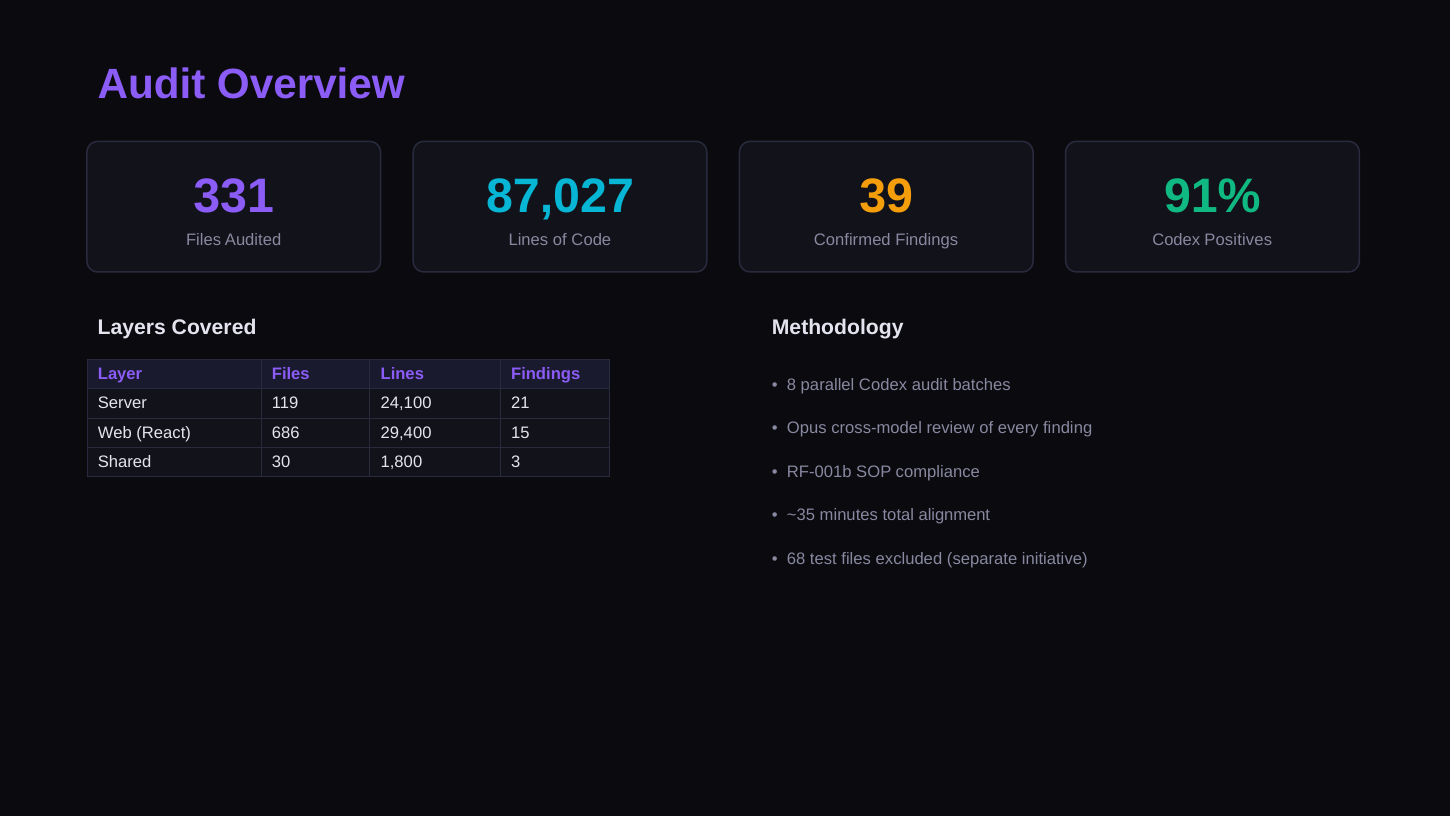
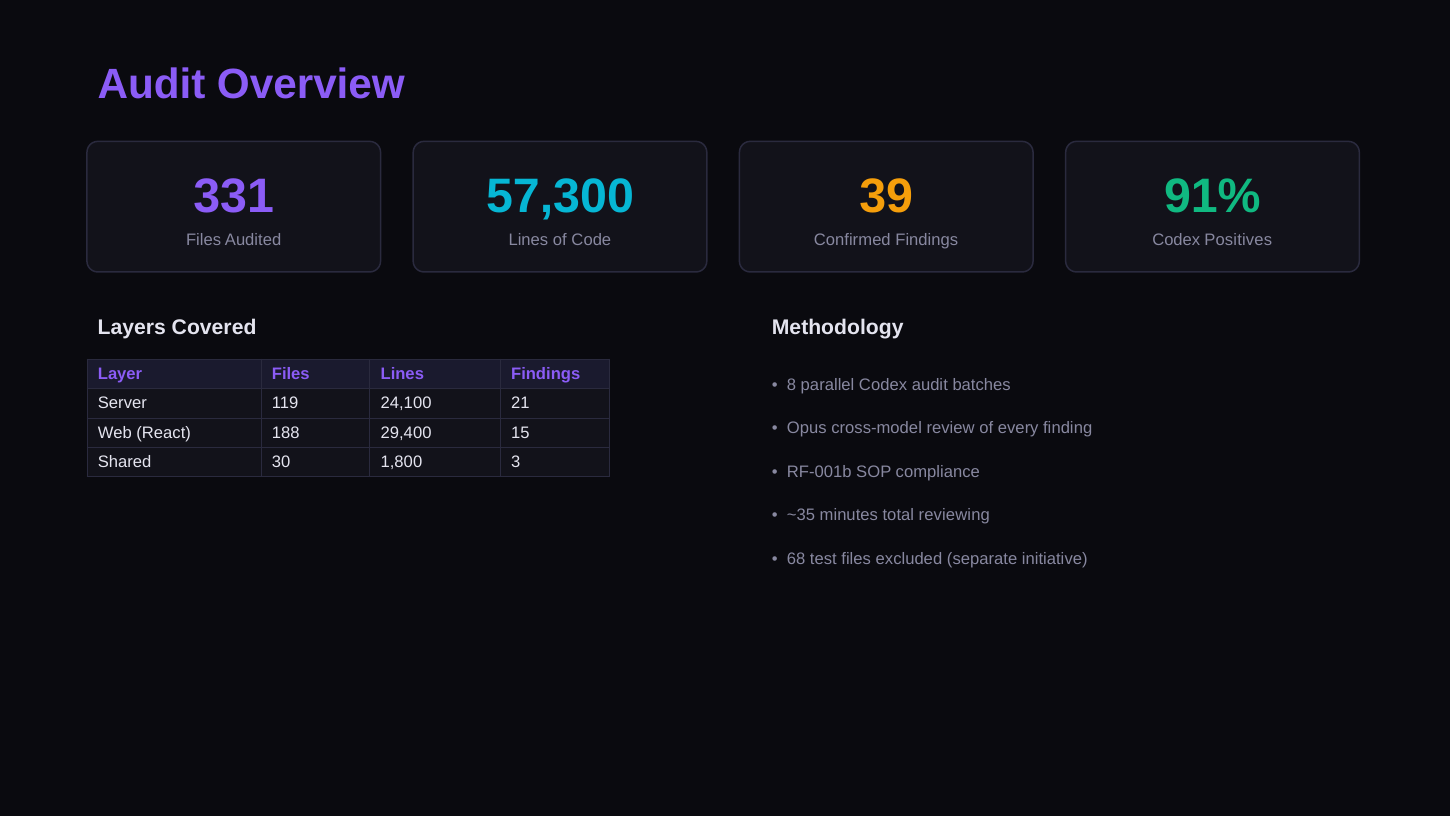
87,027: 87,027 -> 57,300
686: 686 -> 188
alignment: alignment -> reviewing
